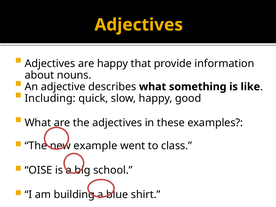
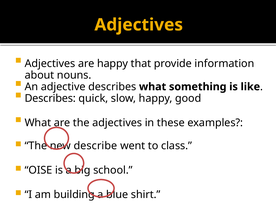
Including at (50, 98): Including -> Describes
example: example -> describe
